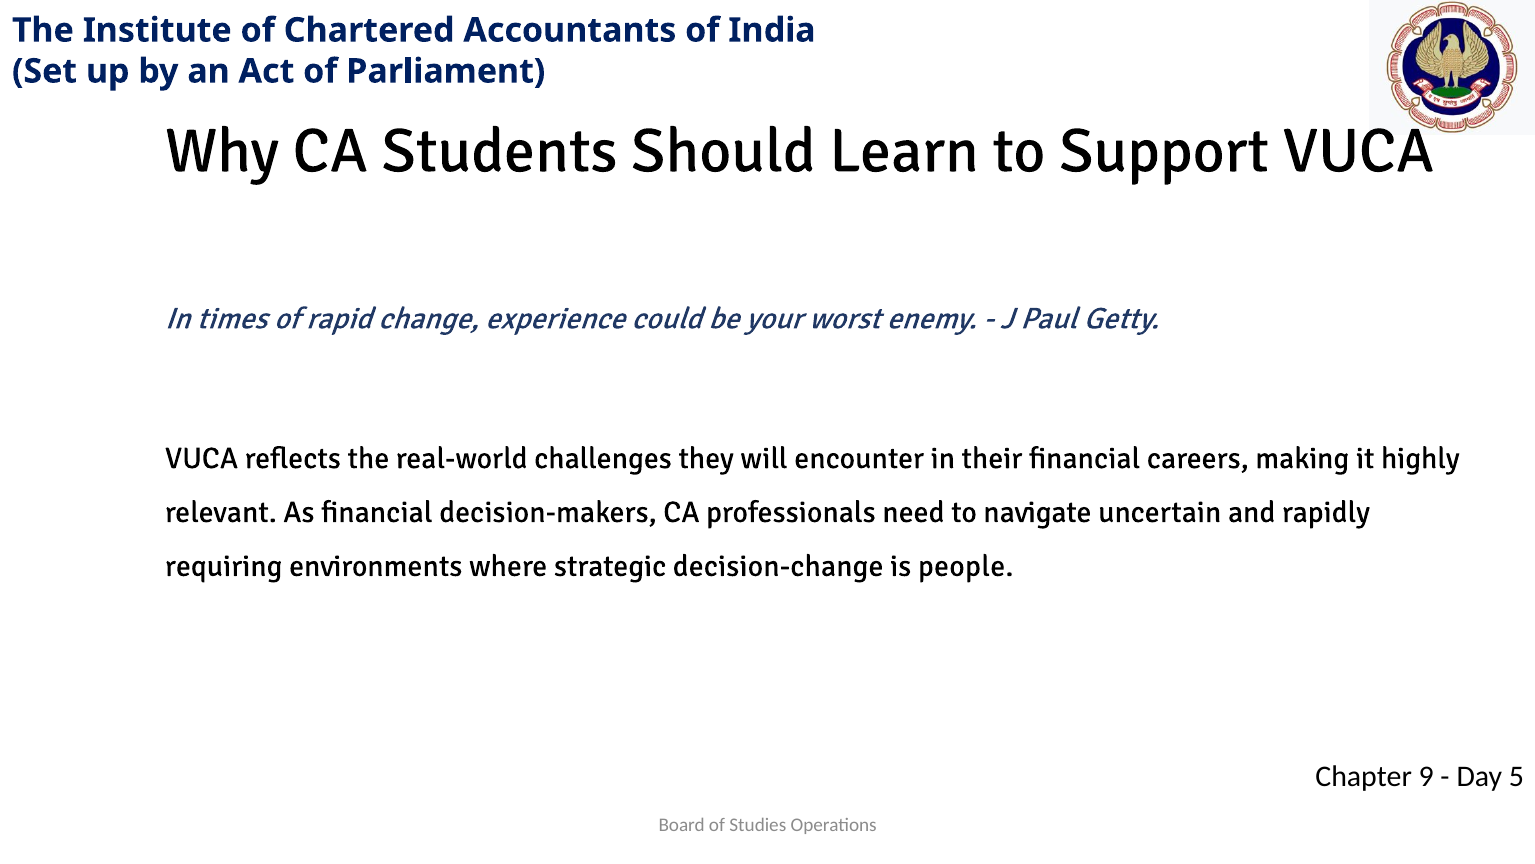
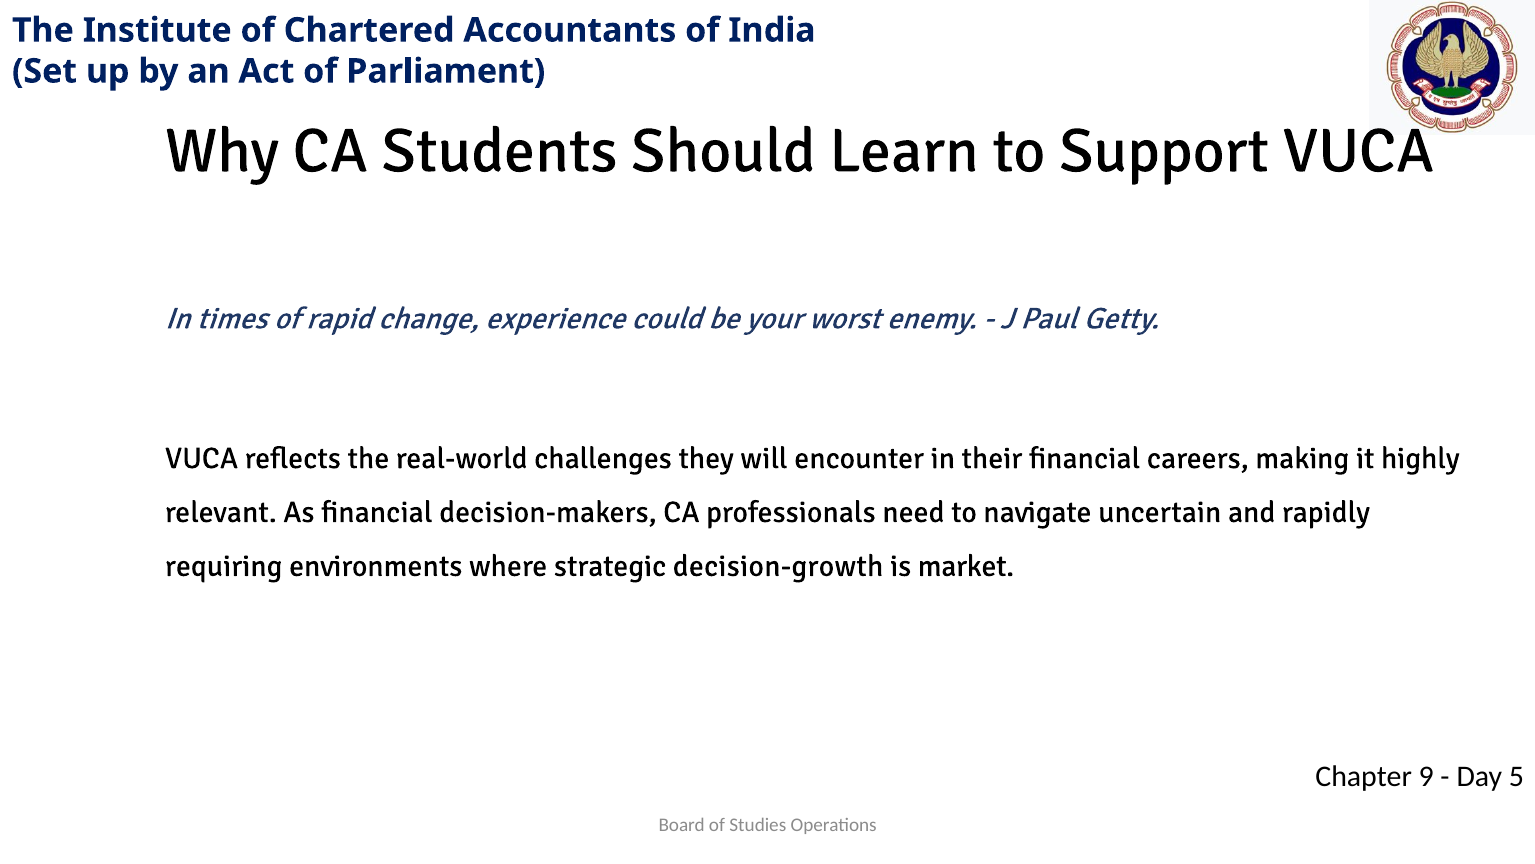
decision-change: decision-change -> decision-growth
people: people -> market
